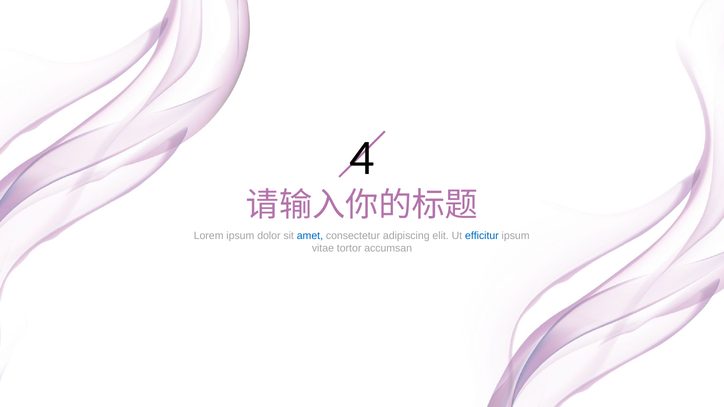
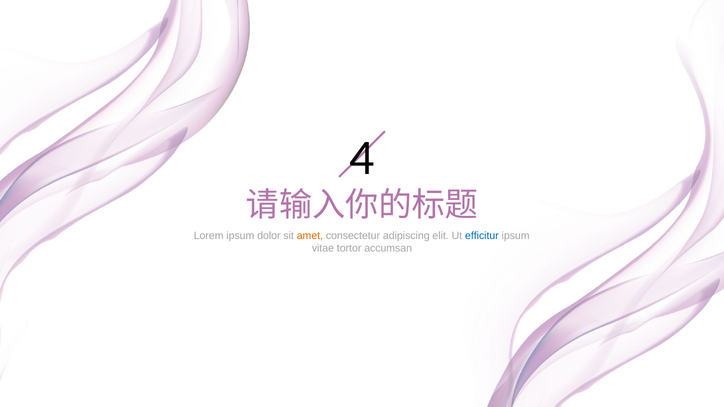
amet colour: blue -> orange
